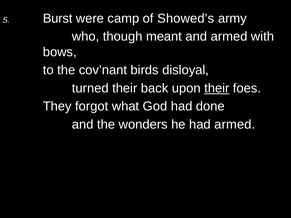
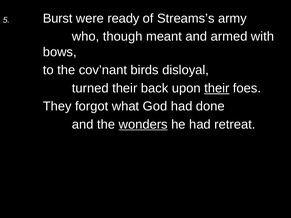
camp: camp -> ready
Showed’s: Showed’s -> Streams’s
wonders underline: none -> present
had armed: armed -> retreat
